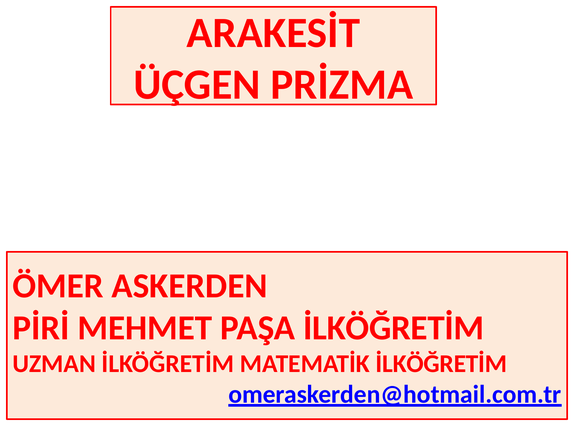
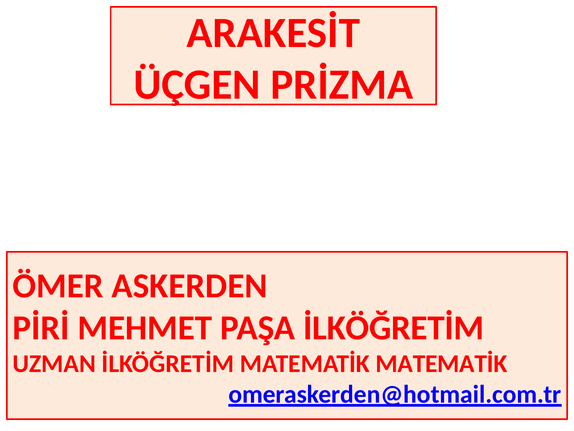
MATEMATİK İLKÖĞRETİM: İLKÖĞRETİM -> MATEMATİK
